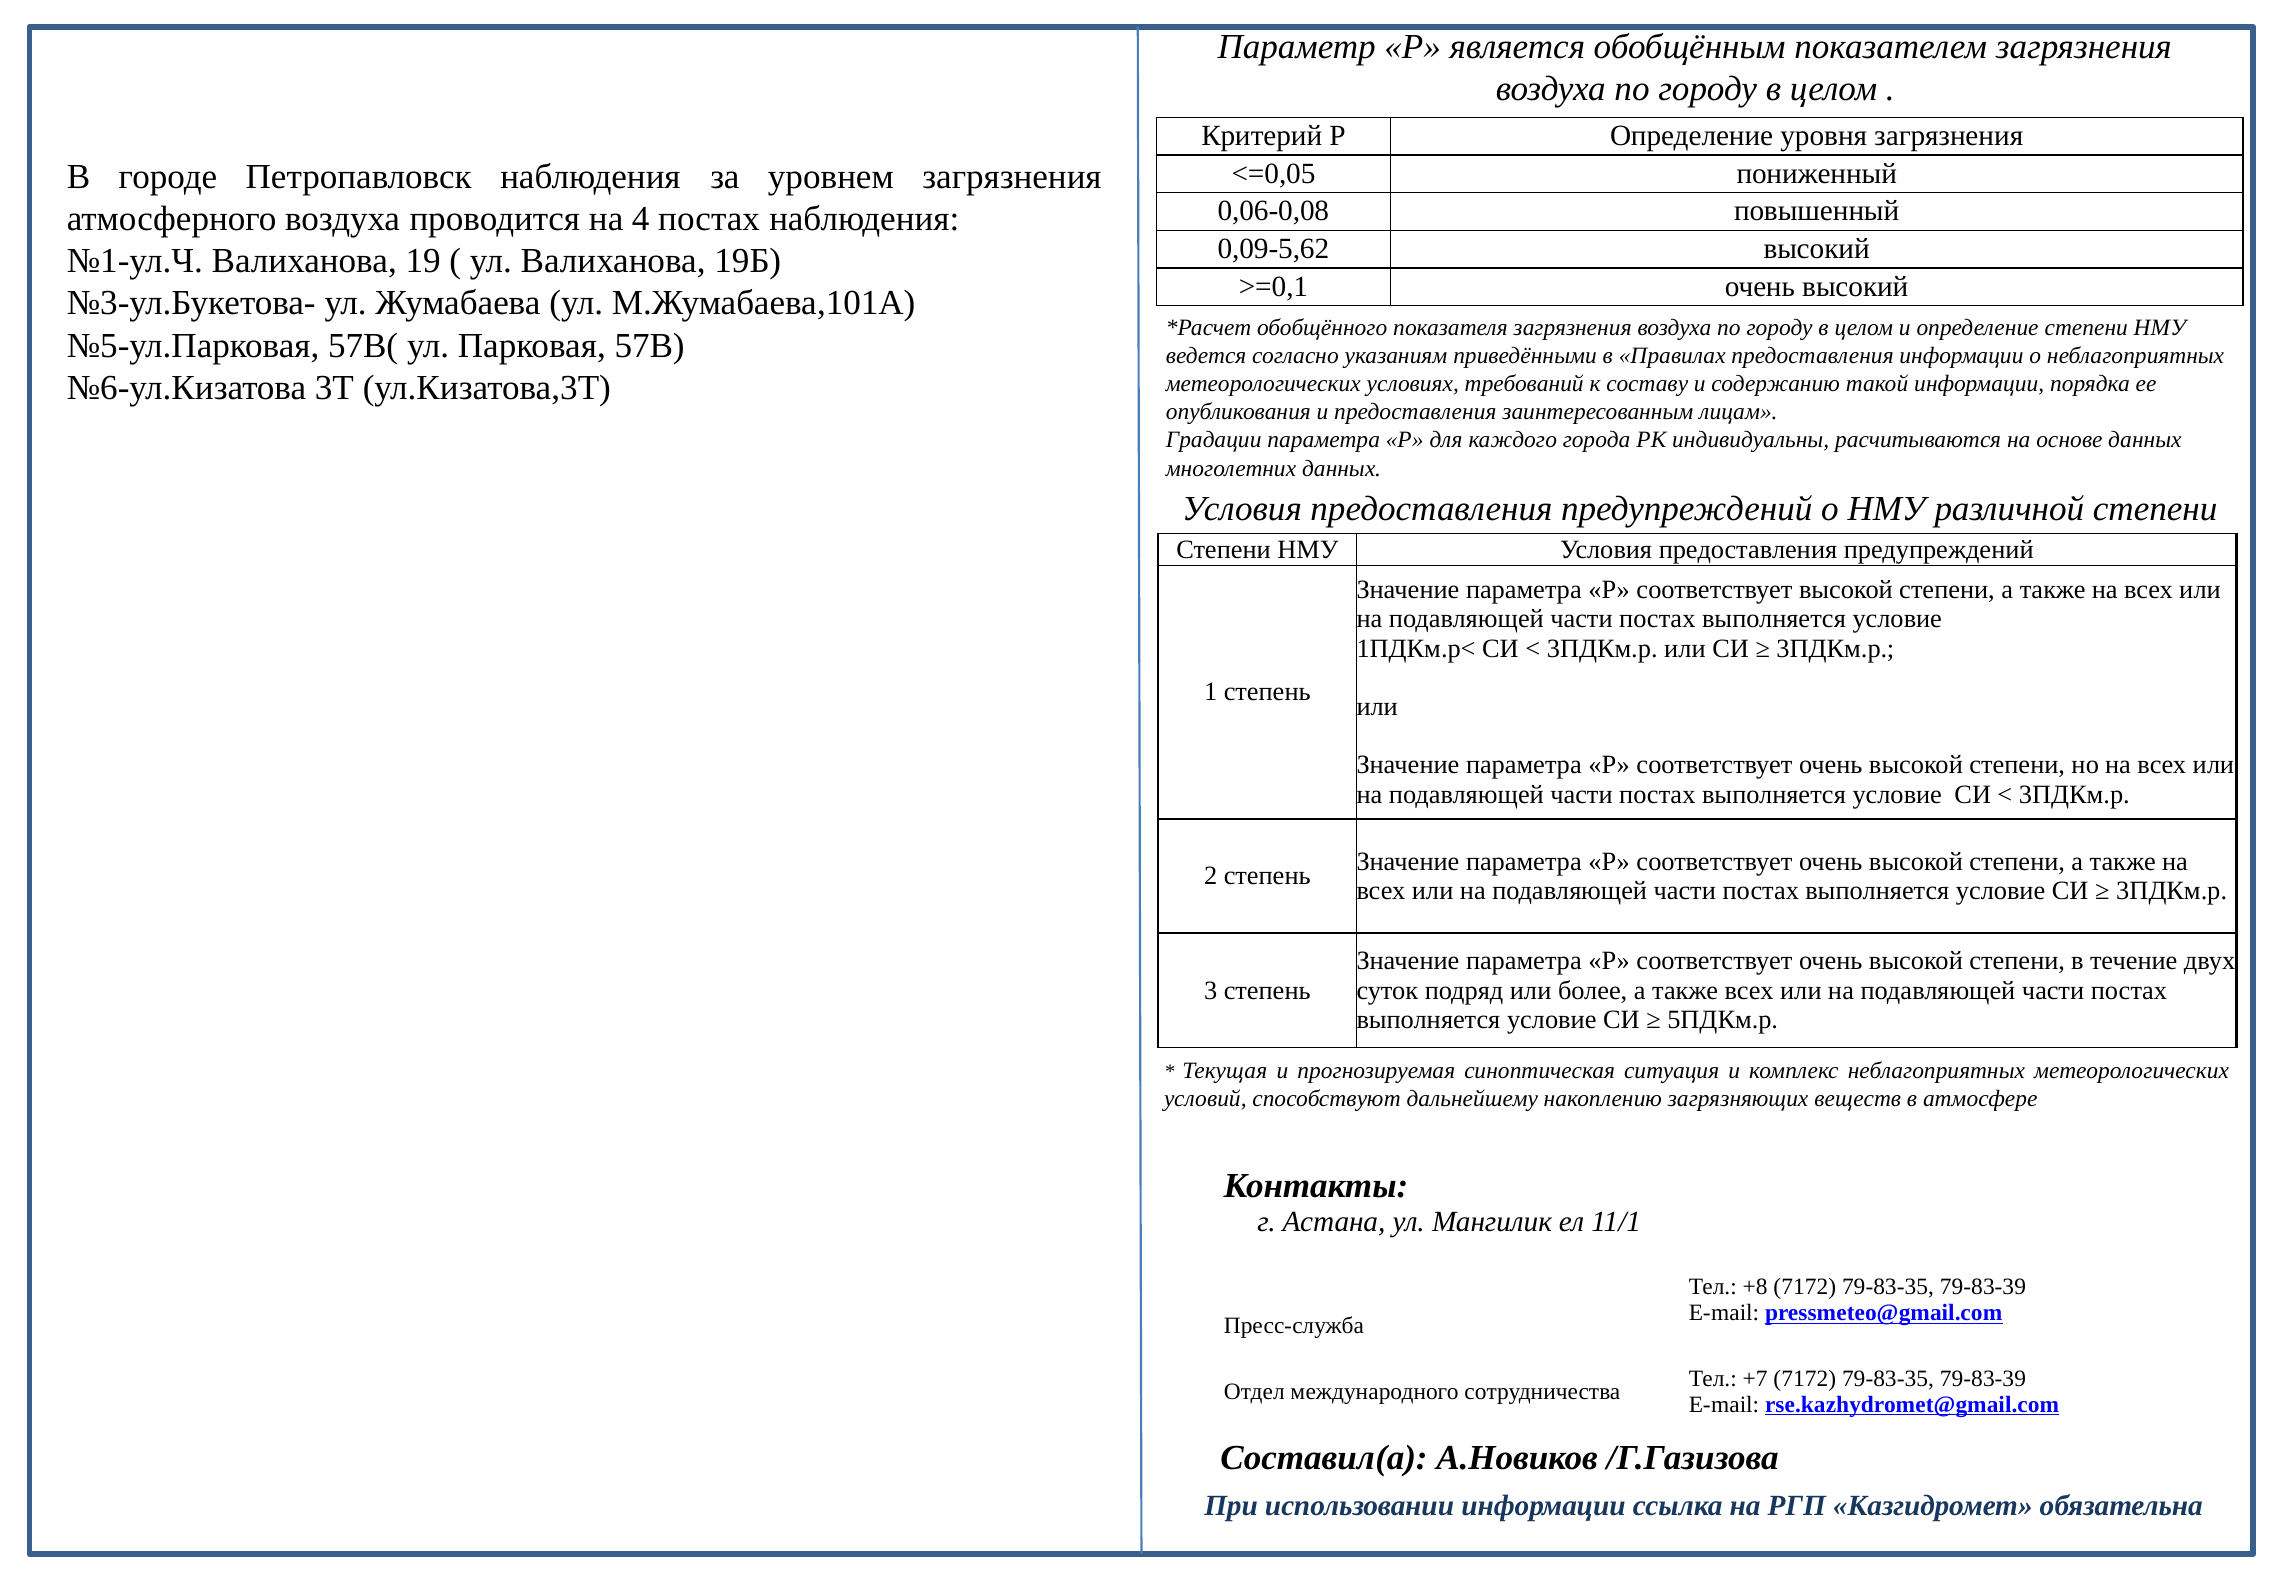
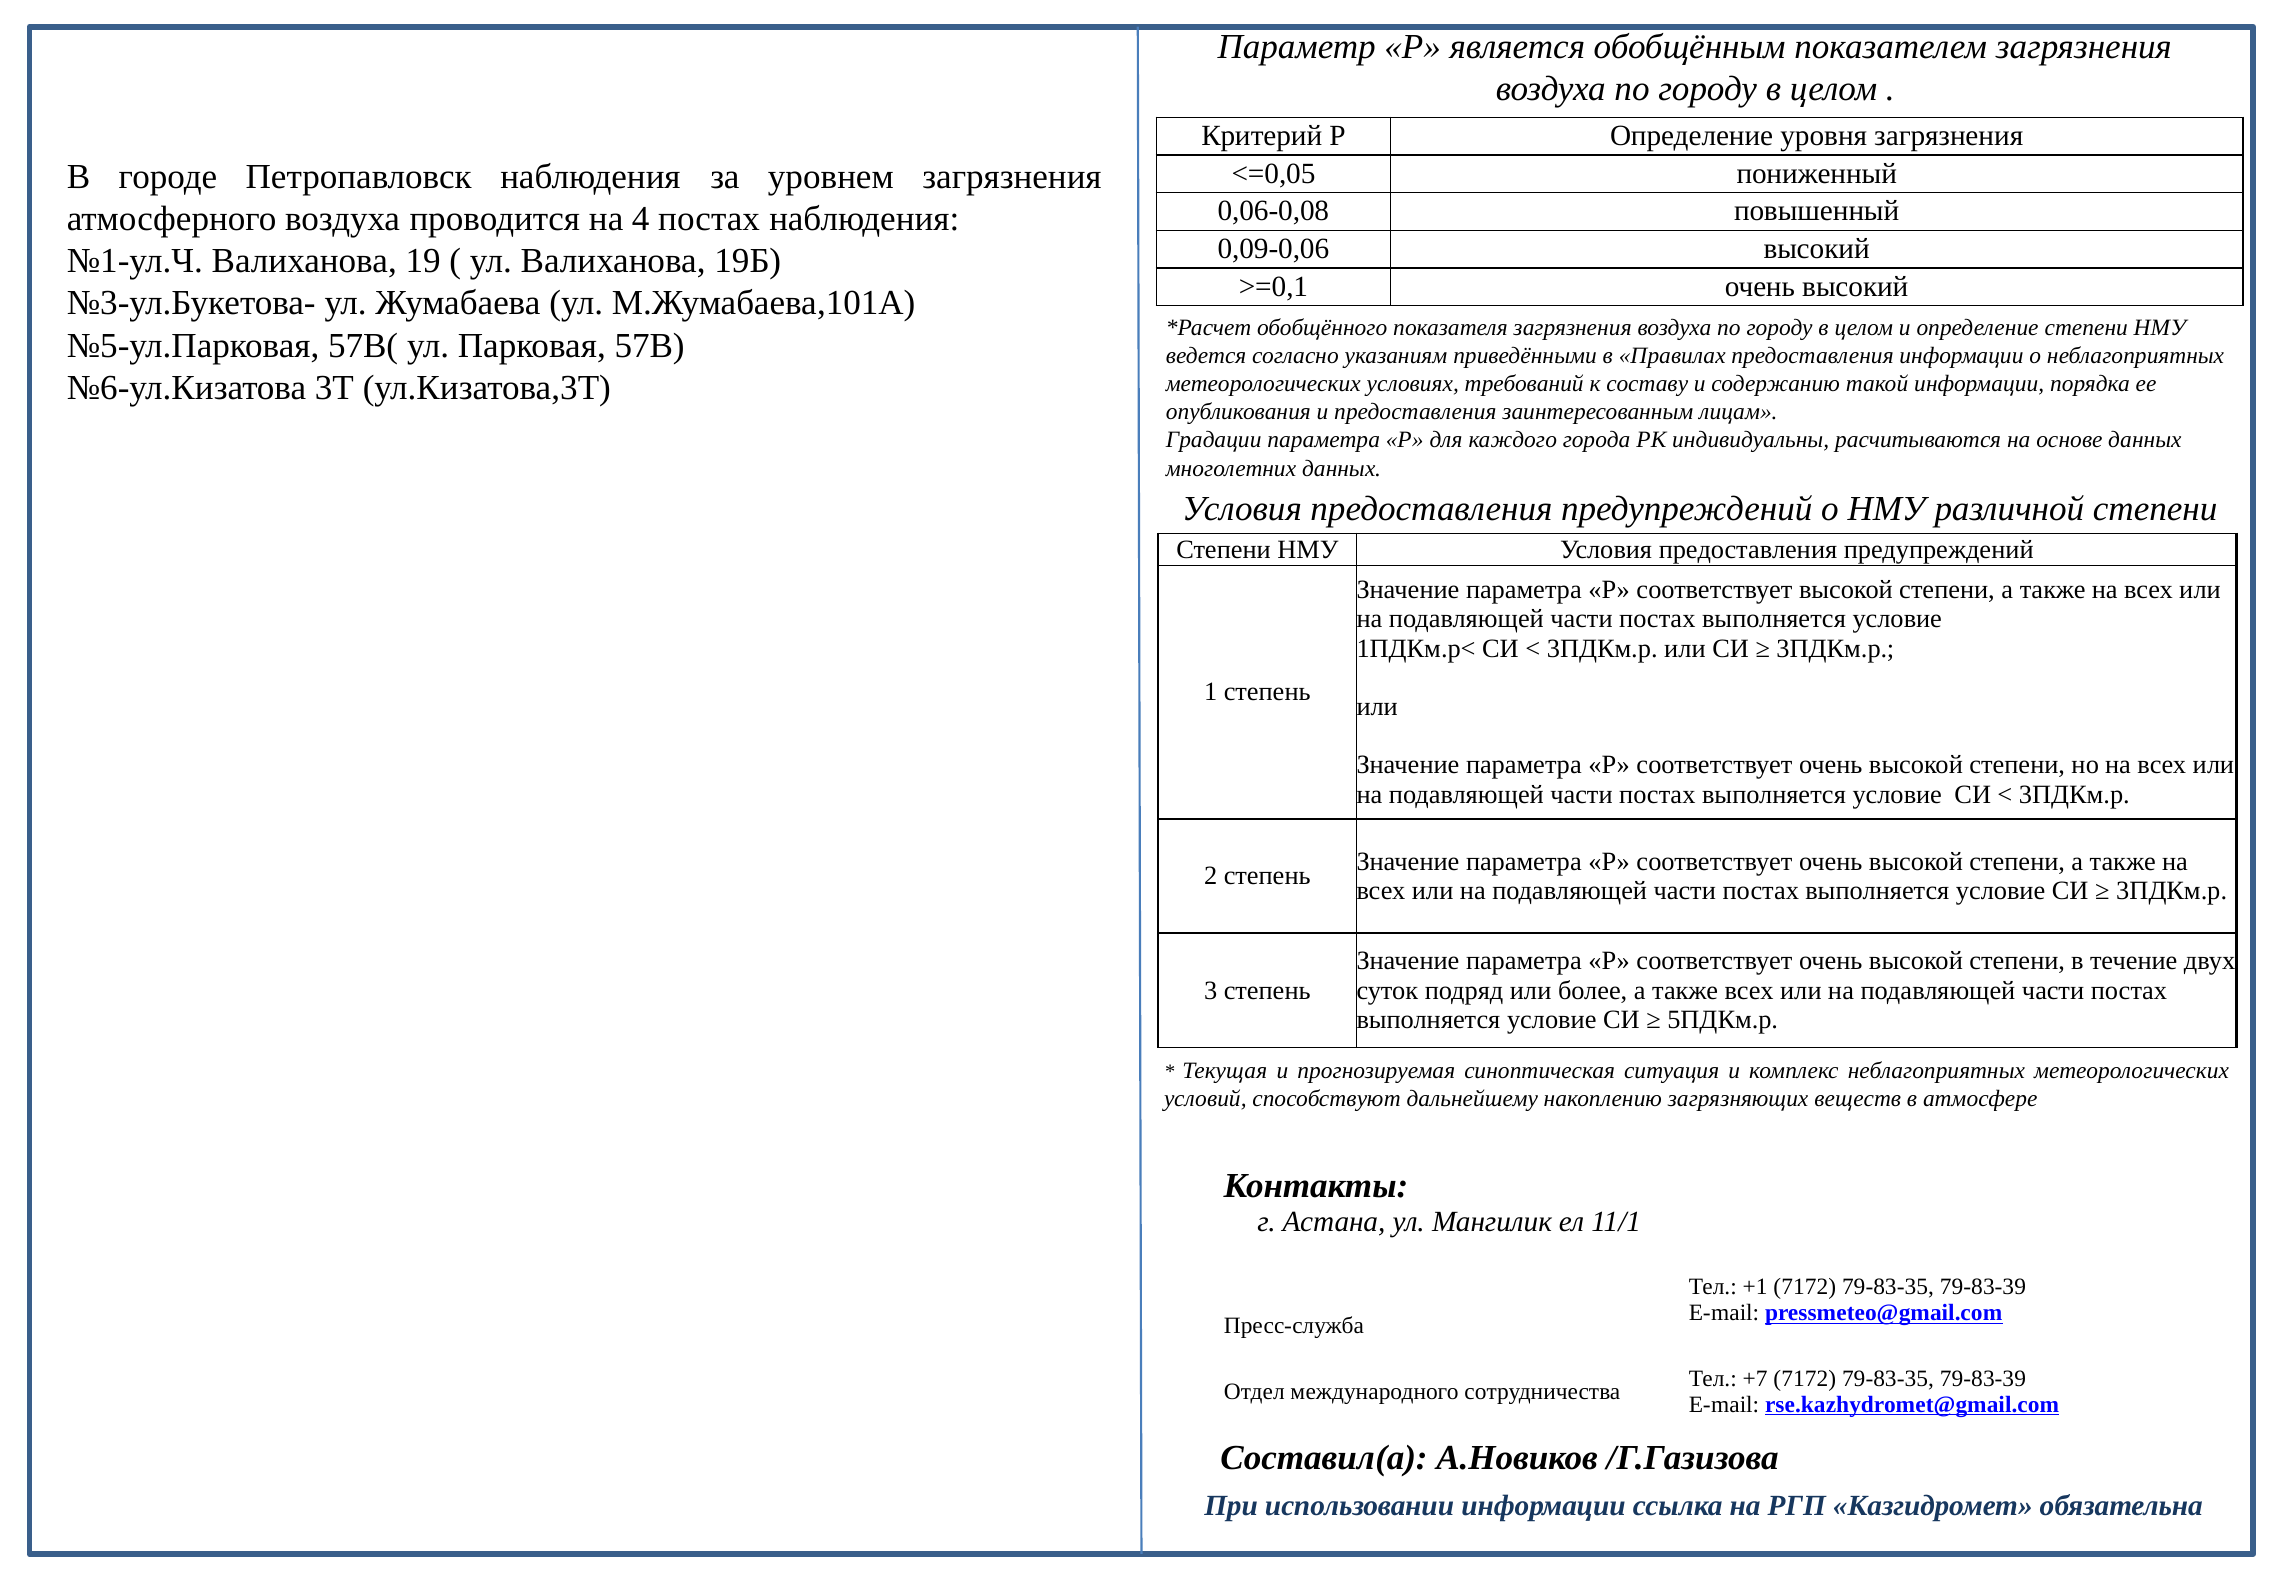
0,09-5,62: 0,09-5,62 -> 0,09-0,06
+8: +8 -> +1
